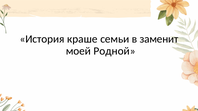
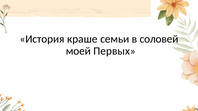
заменит: заменит -> соловей
Родной: Родной -> Первых
